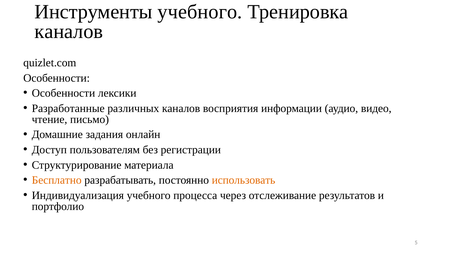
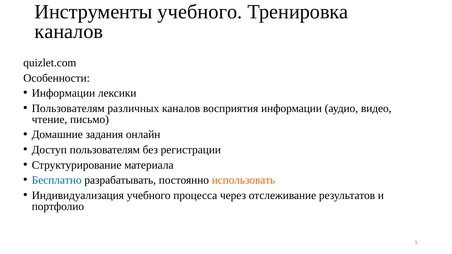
Особенности at (63, 93): Особенности -> Информации
Разработанные at (68, 108): Разработанные -> Пользователям
Бесплатно colour: orange -> blue
